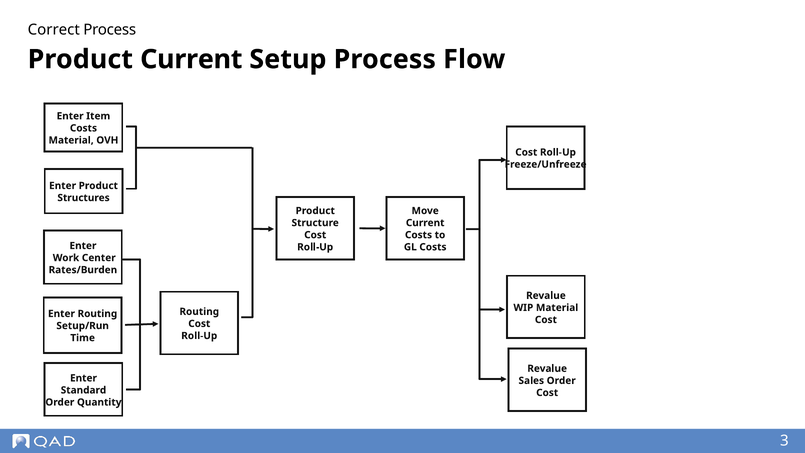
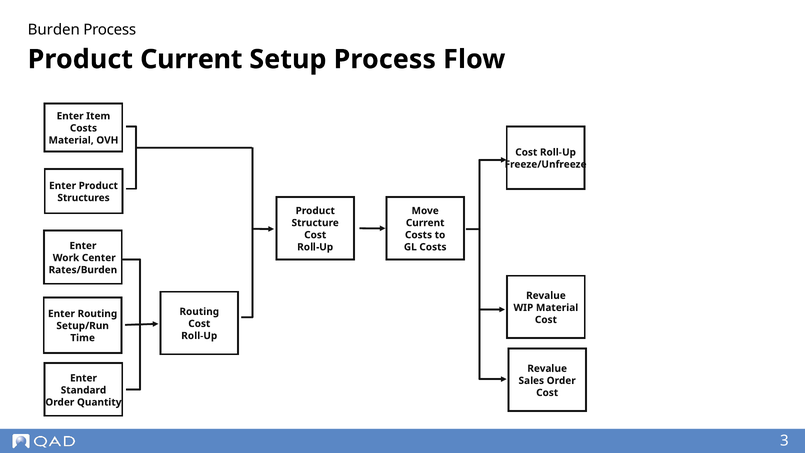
Correct: Correct -> Burden
